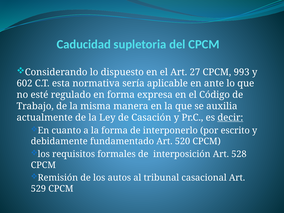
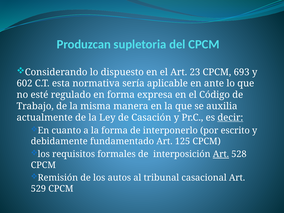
Caducidad: Caducidad -> Produzcan
27: 27 -> 23
993: 993 -> 693
520: 520 -> 125
Art at (221, 154) underline: none -> present
